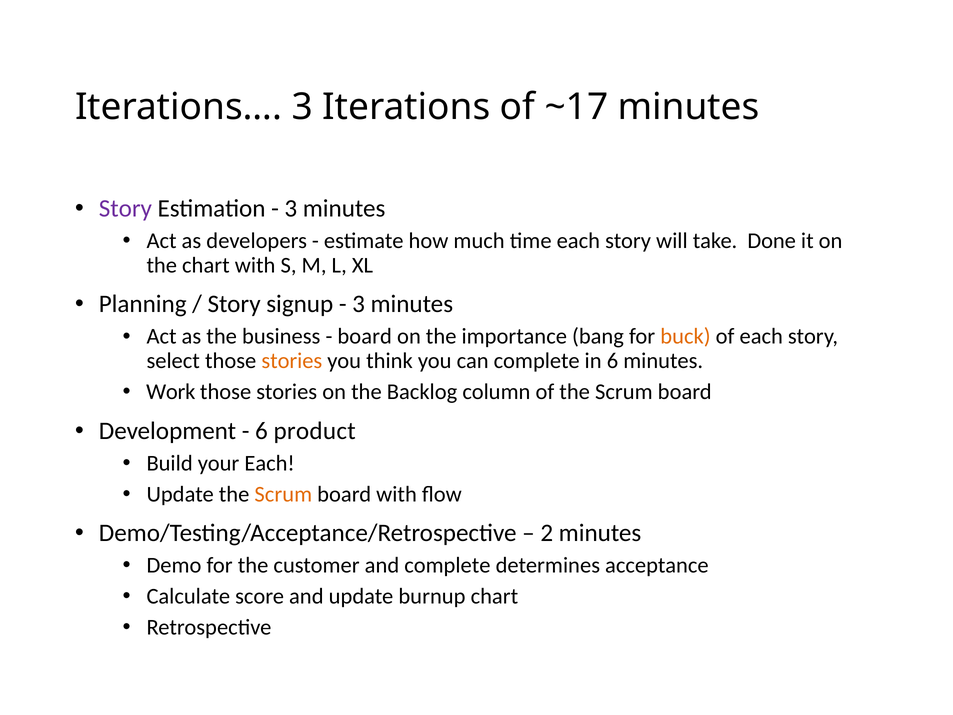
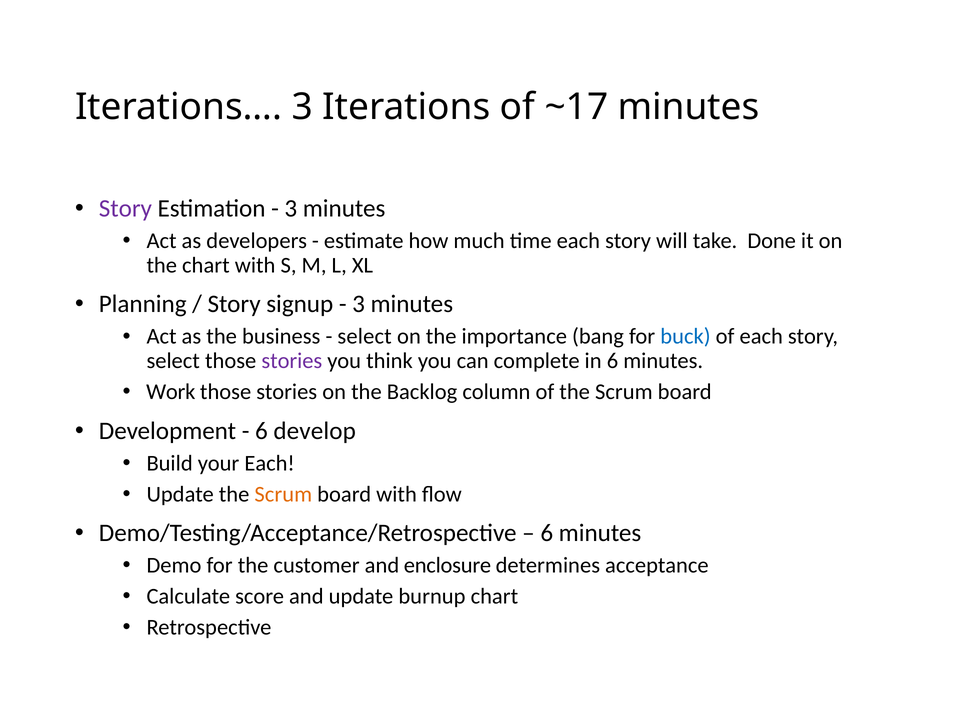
board at (365, 336): board -> select
buck colour: orange -> blue
stories at (292, 361) colour: orange -> purple
product: product -> develop
2 at (547, 533): 2 -> 6
and complete: complete -> enclosure
